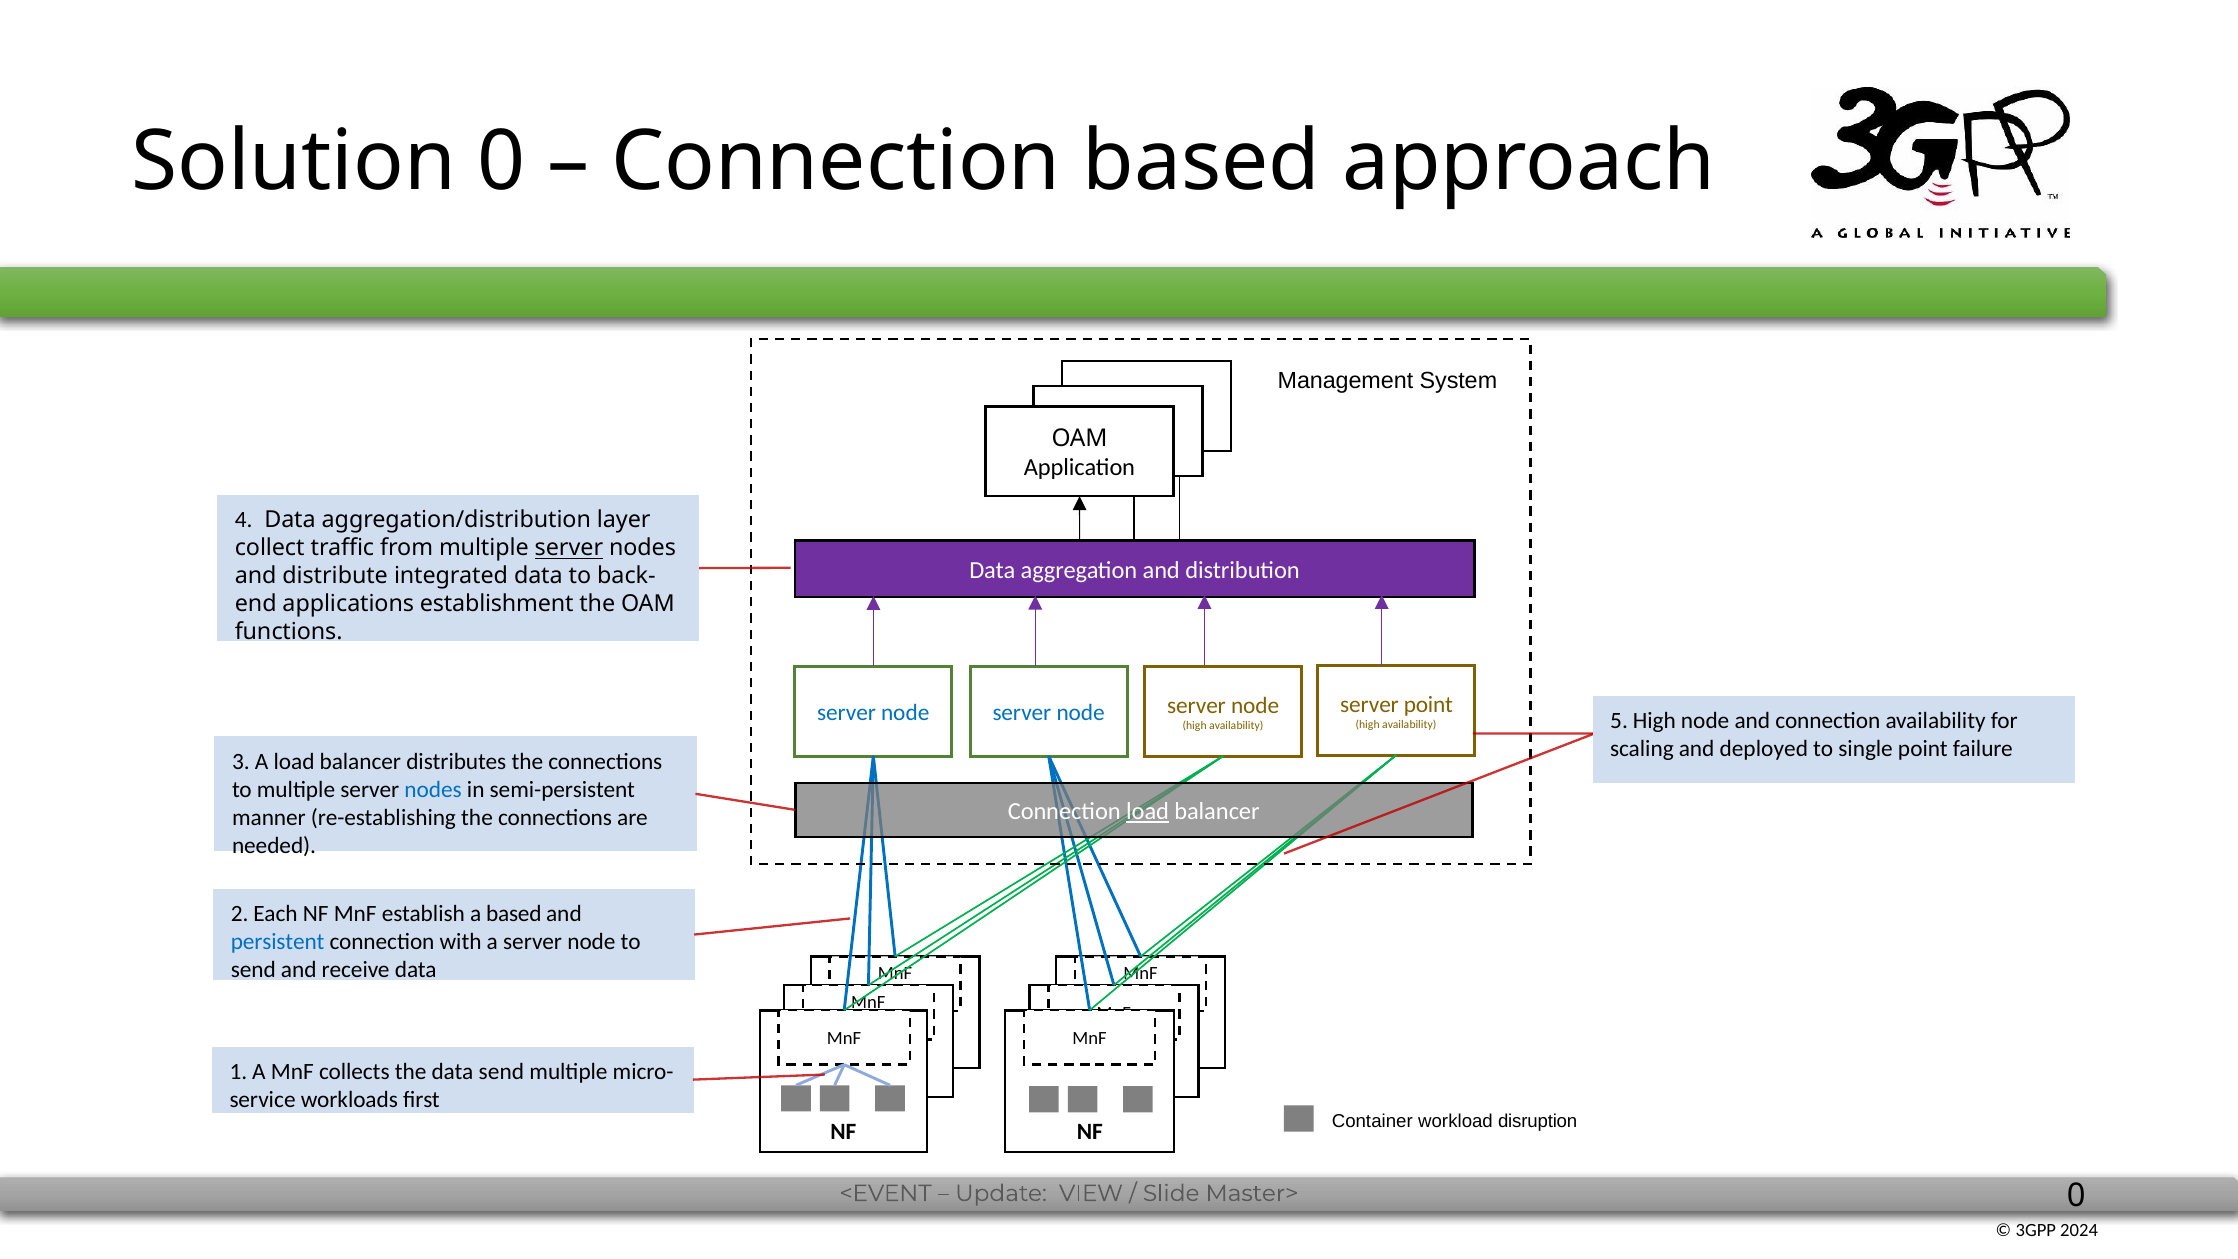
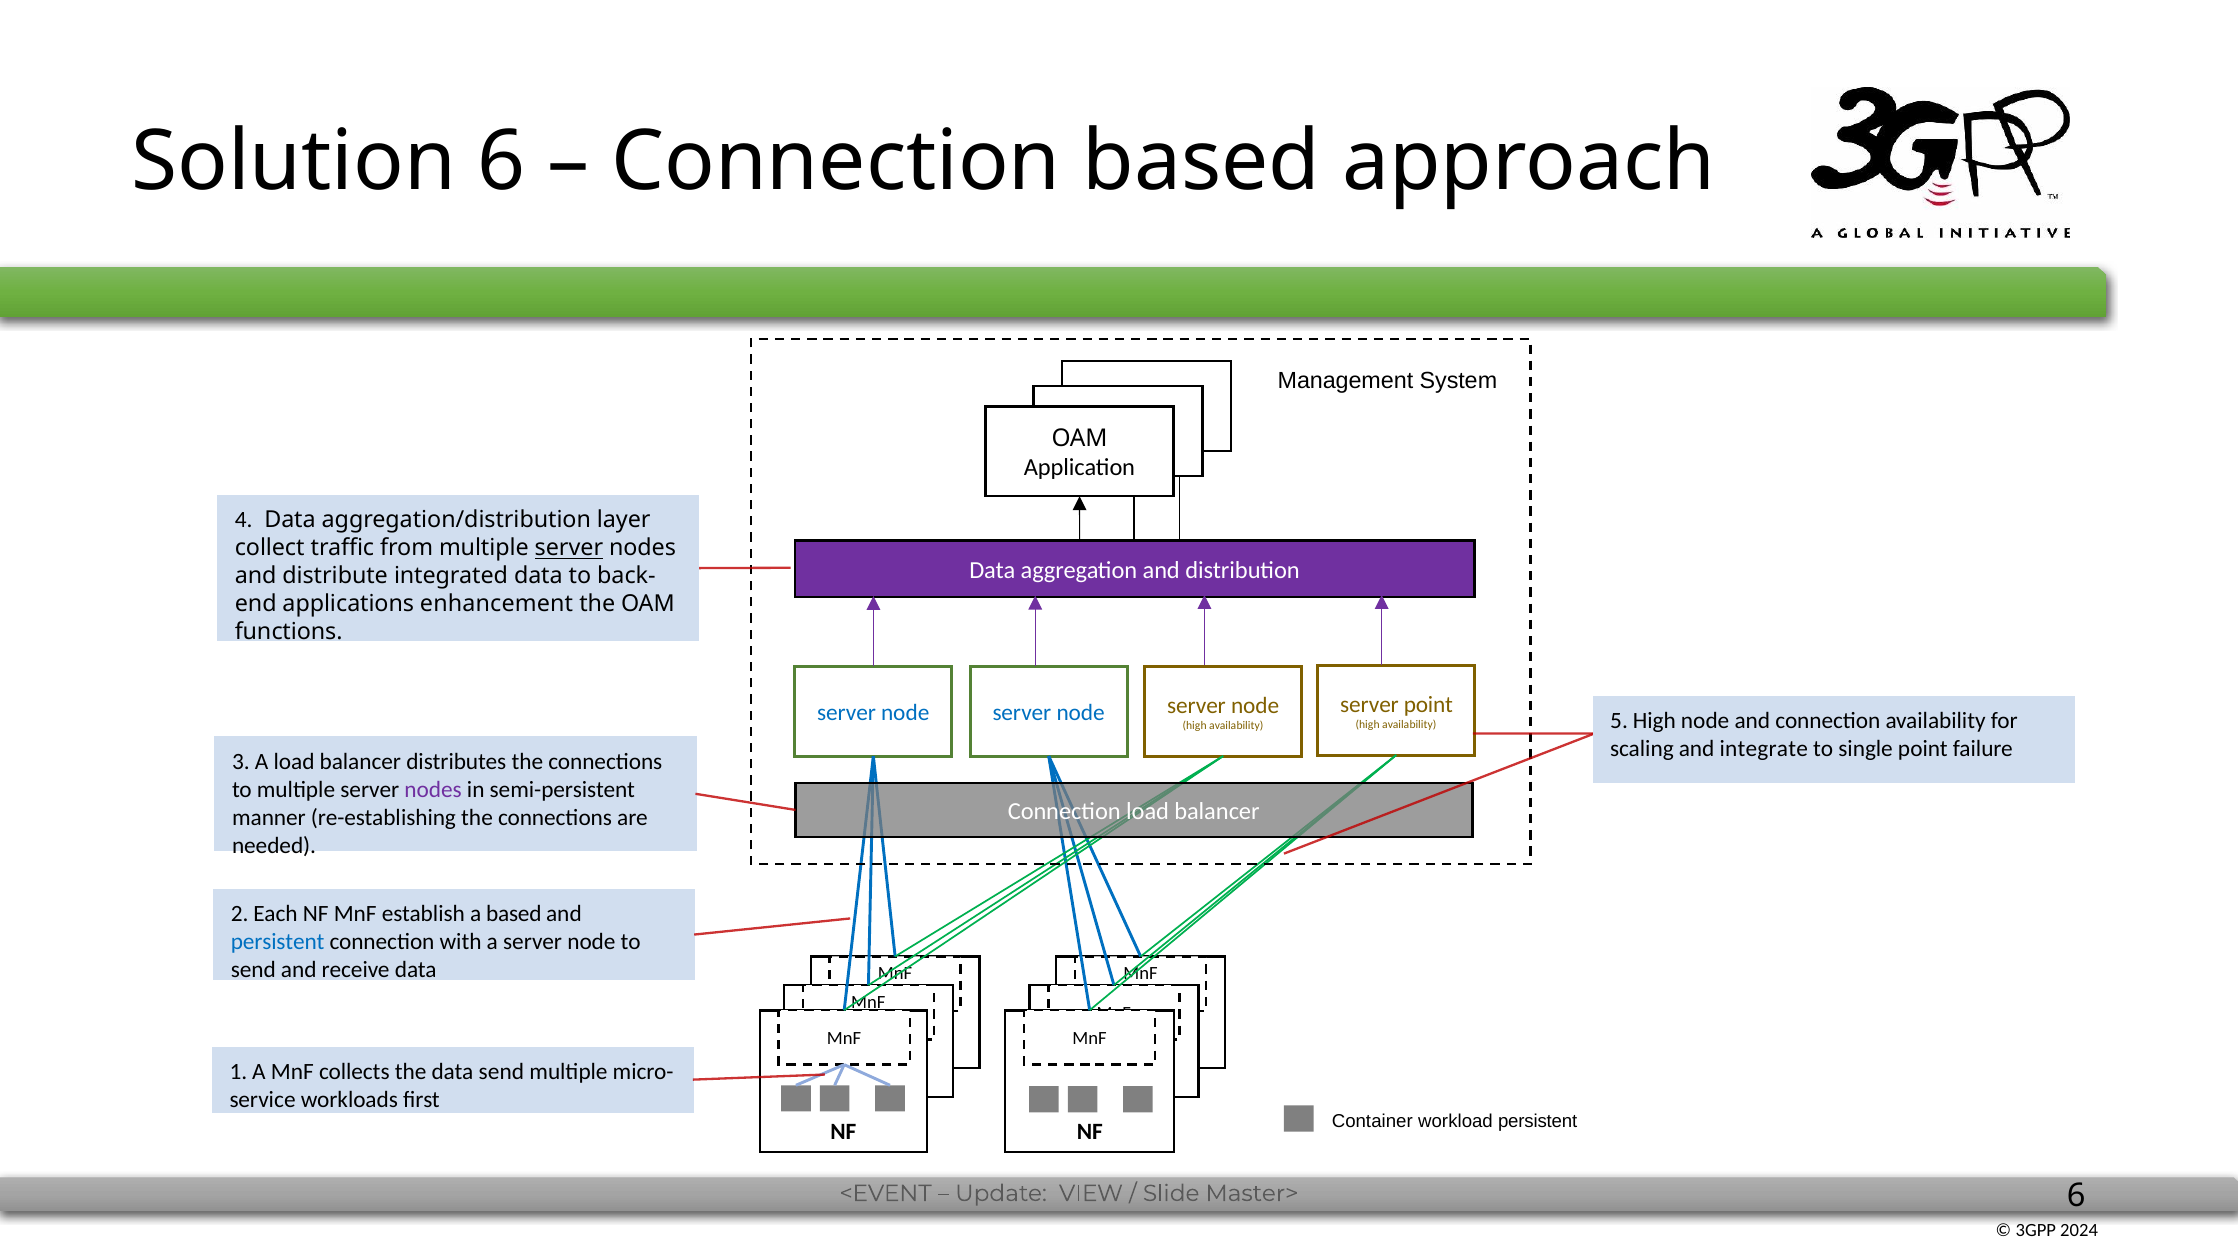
Solution 0: 0 -> 6
establishment: establishment -> enhancement
deployed: deployed -> integrate
nodes at (433, 789) colour: blue -> purple
load at (1148, 812) underline: present -> none
workload disruption: disruption -> persistent
0 at (2076, 1196): 0 -> 6
